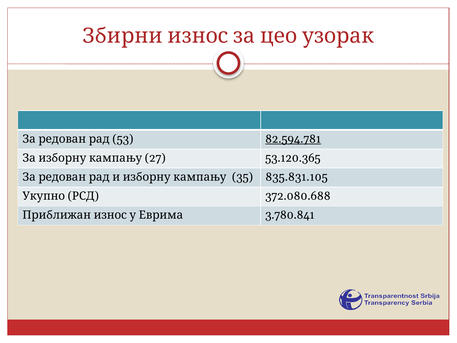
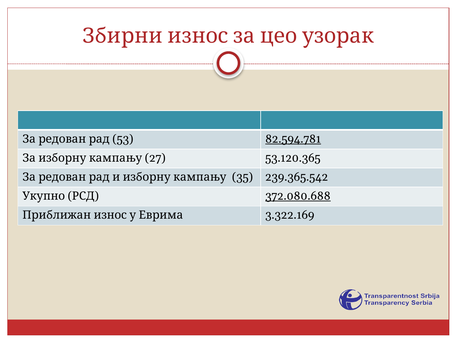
835.831.105: 835.831.105 -> 239.365.542
372.080.688 underline: none -> present
3.780.841: 3.780.841 -> 3.322.169
